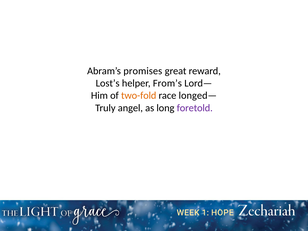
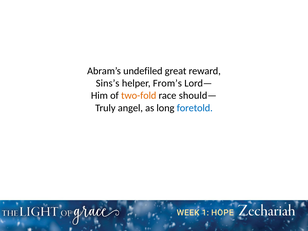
promises: promises -> undefiled
Lost’s: Lost’s -> Sins’s
longed—: longed— -> should—
foretold colour: purple -> blue
